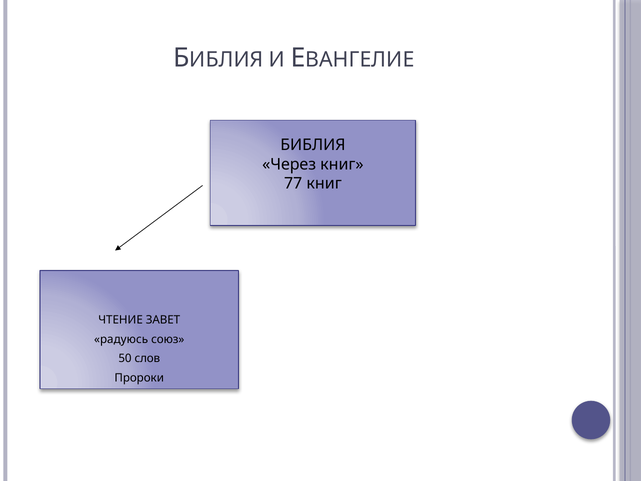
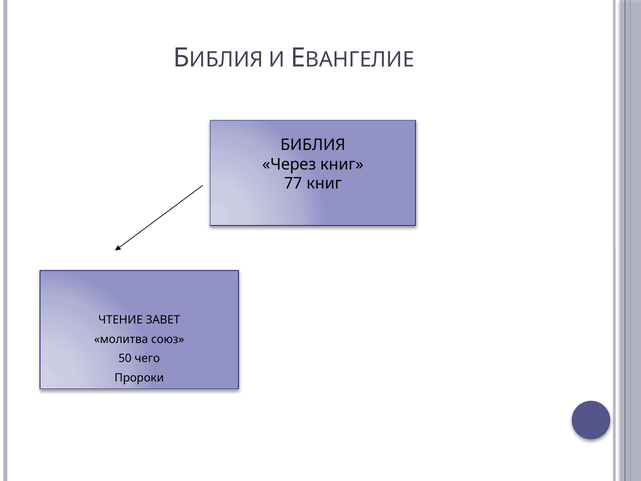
радуюсь: радуюсь -> молитва
слов: слов -> чего
